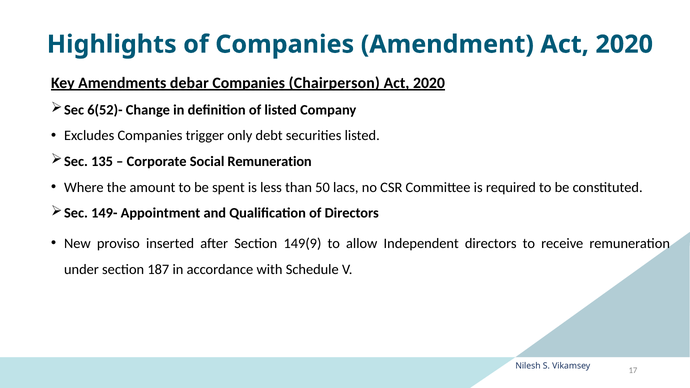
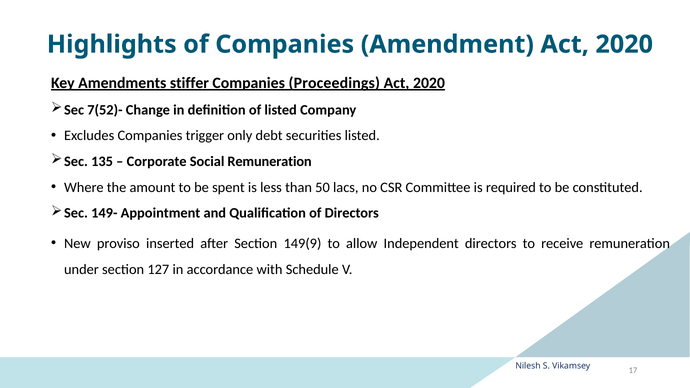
debar: debar -> stiffer
Chairperson: Chairperson -> Proceedings
6(52)-: 6(52)- -> 7(52)-
187: 187 -> 127
